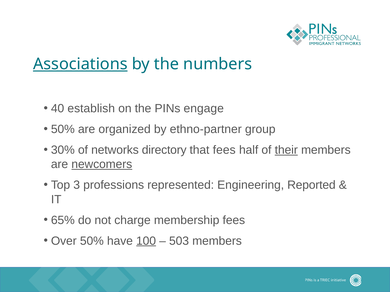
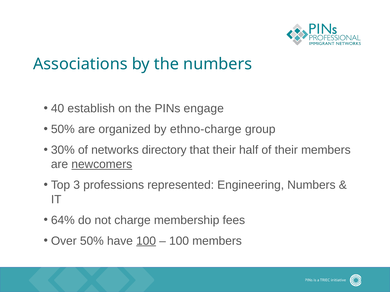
Associations underline: present -> none
ethno-partner: ethno-partner -> ethno-charge
that fees: fees -> their
their at (286, 150) underline: present -> none
Engineering Reported: Reported -> Numbers
65%: 65% -> 64%
503 at (179, 241): 503 -> 100
